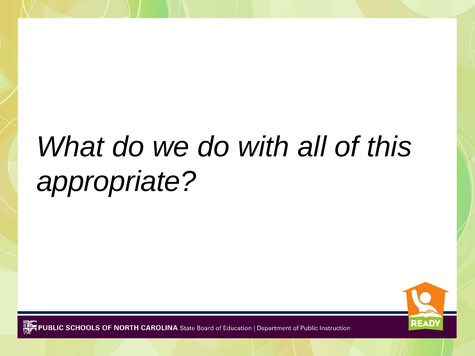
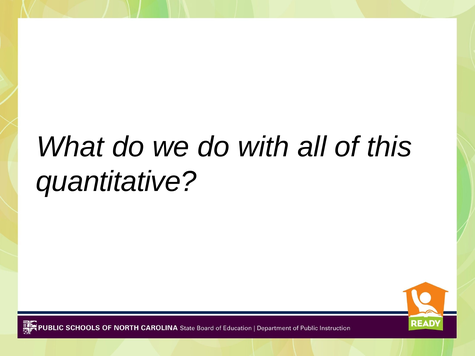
appropriate: appropriate -> quantitative
